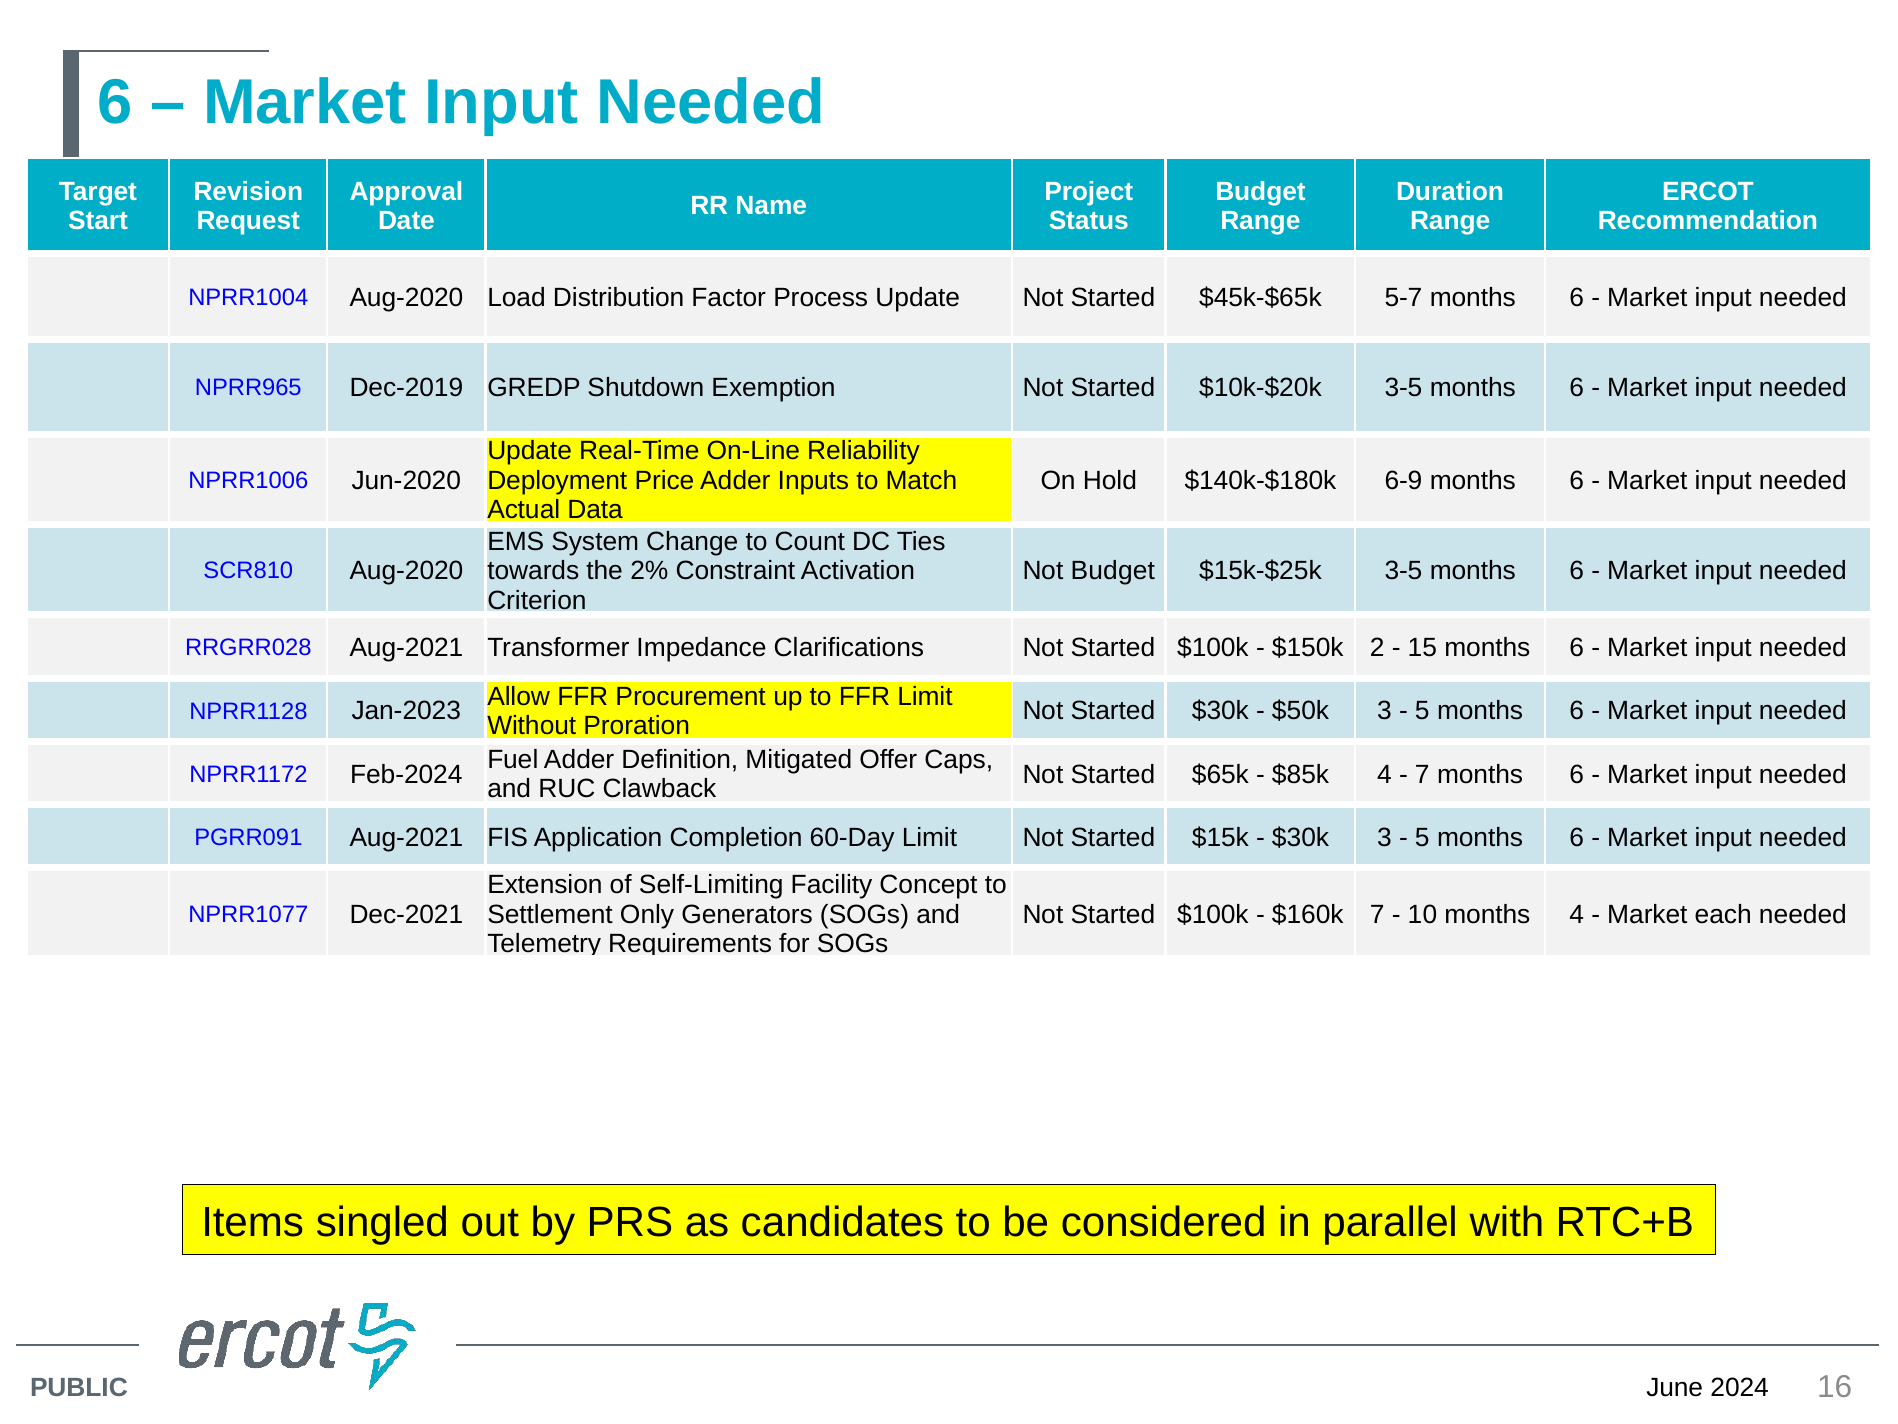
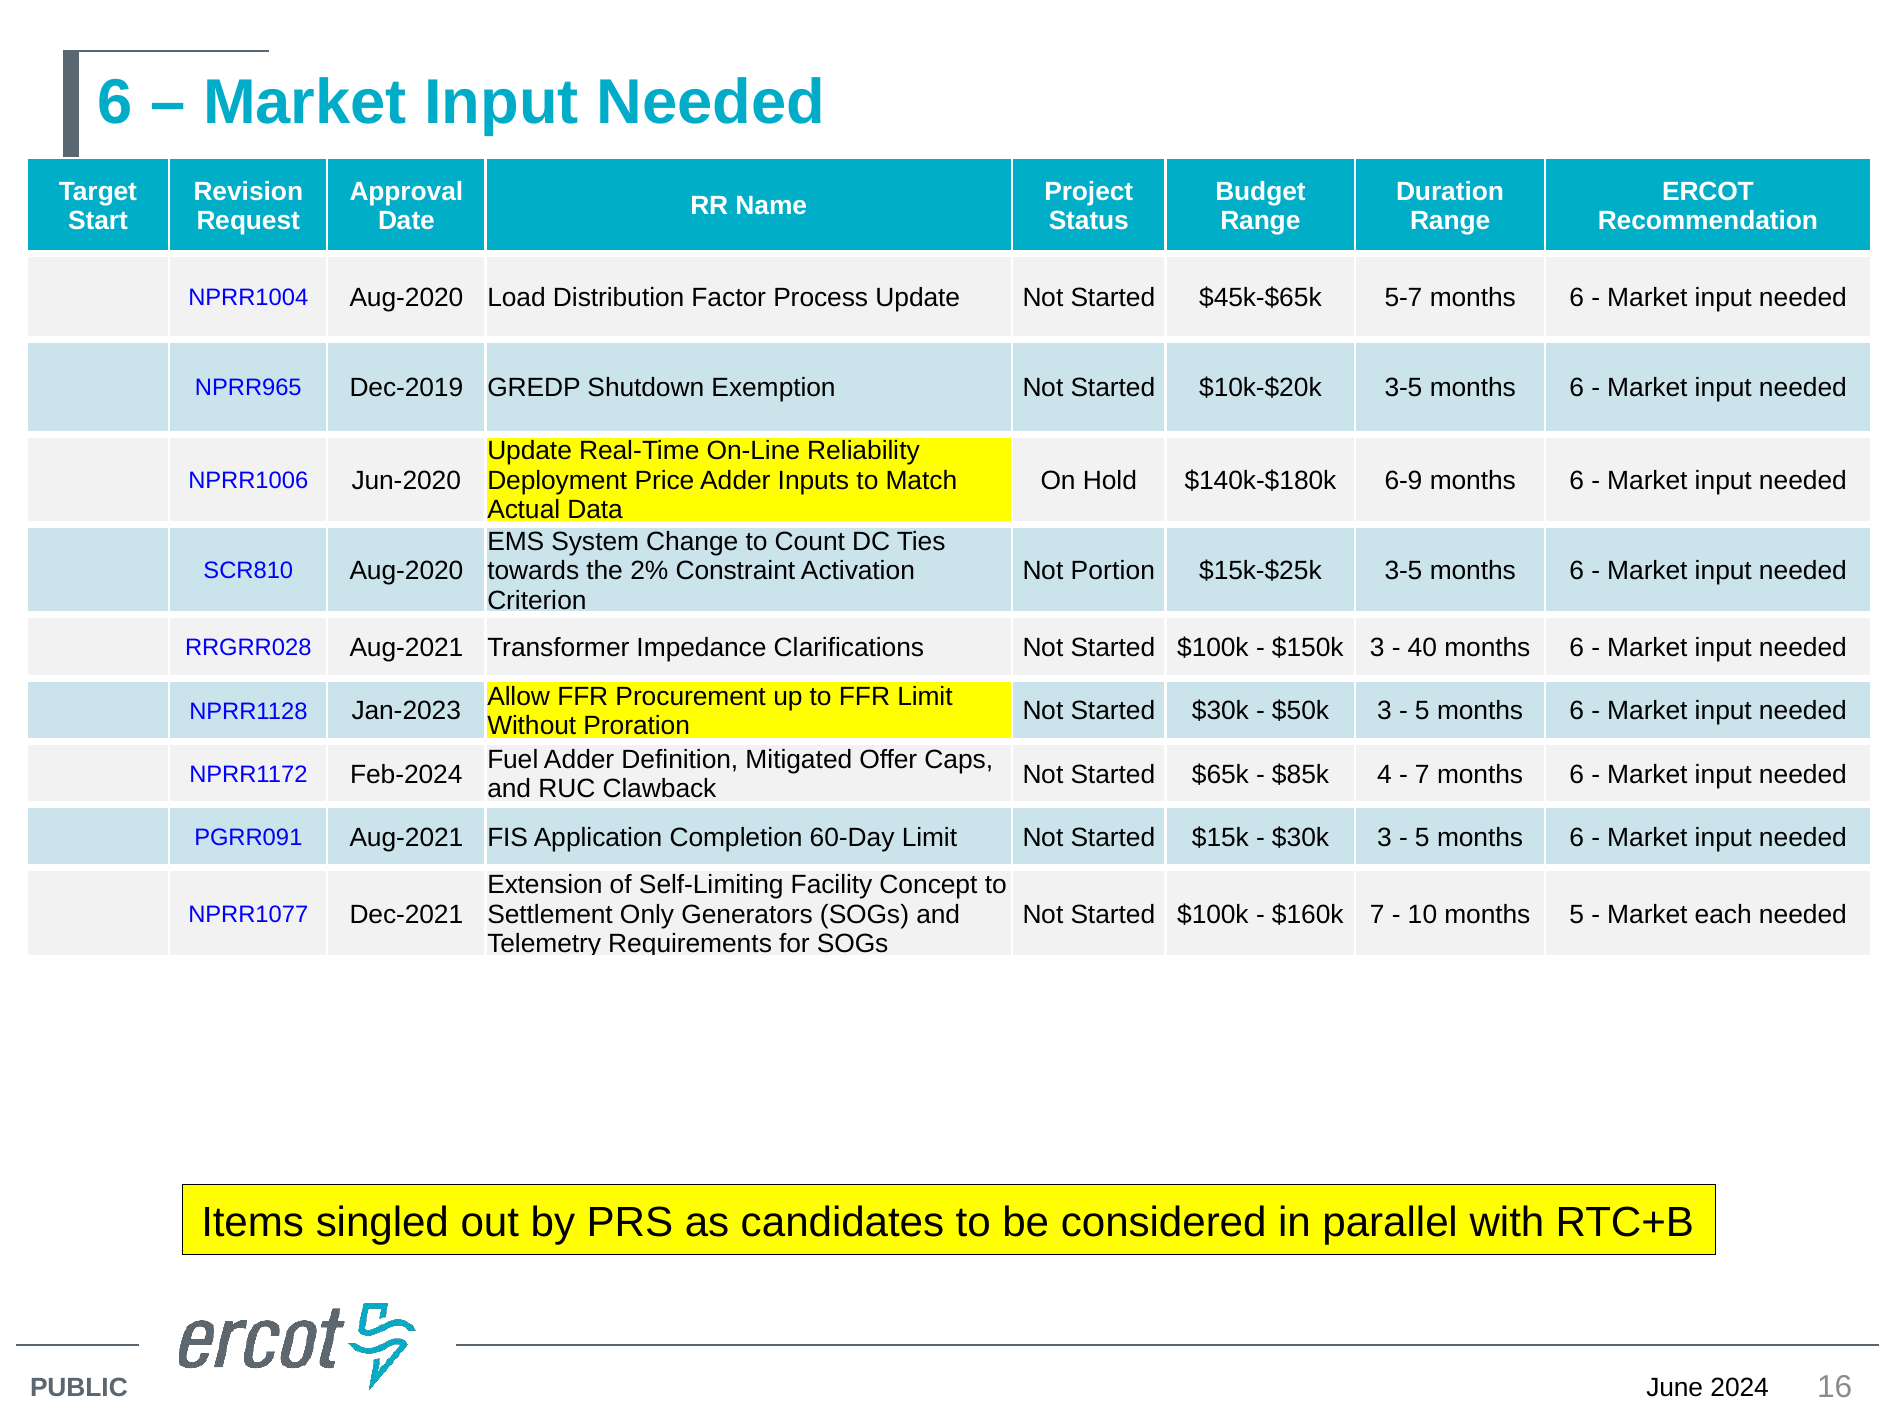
Not Budget: Budget -> Portion
$150k 2: 2 -> 3
15: 15 -> 40
months 4: 4 -> 5
